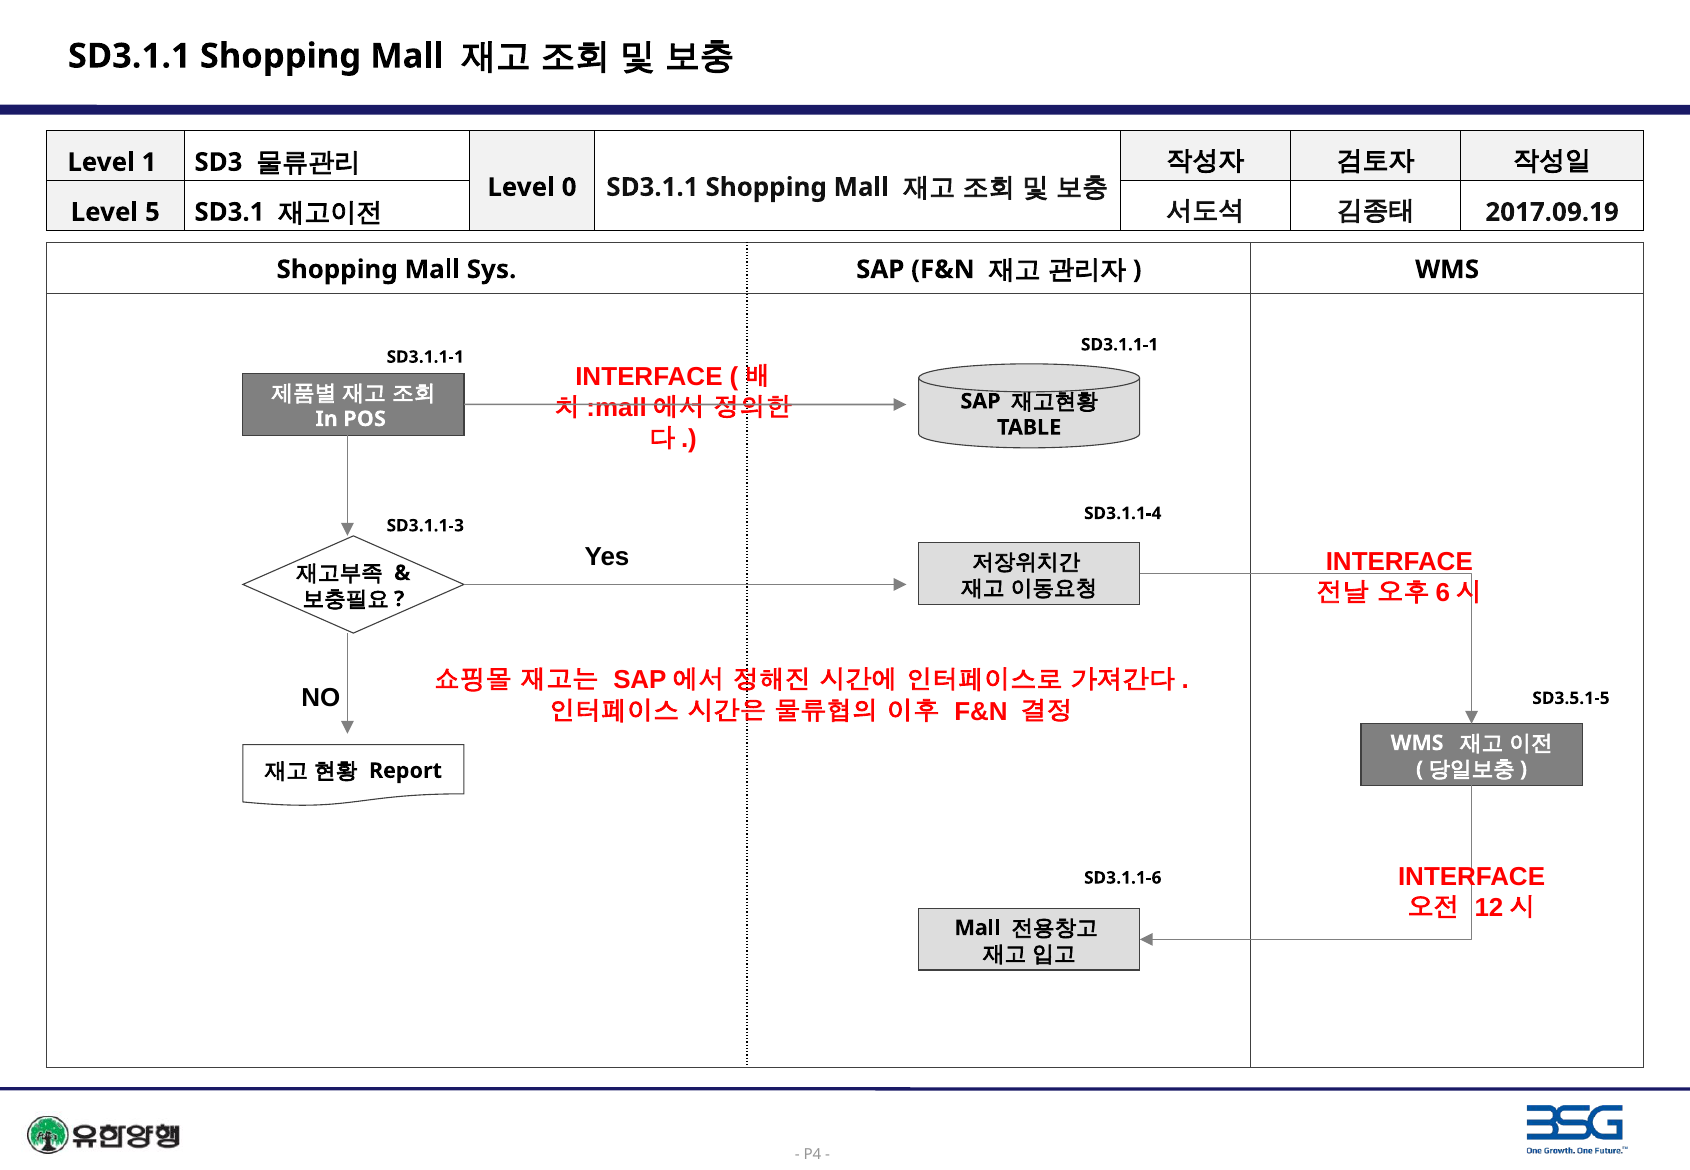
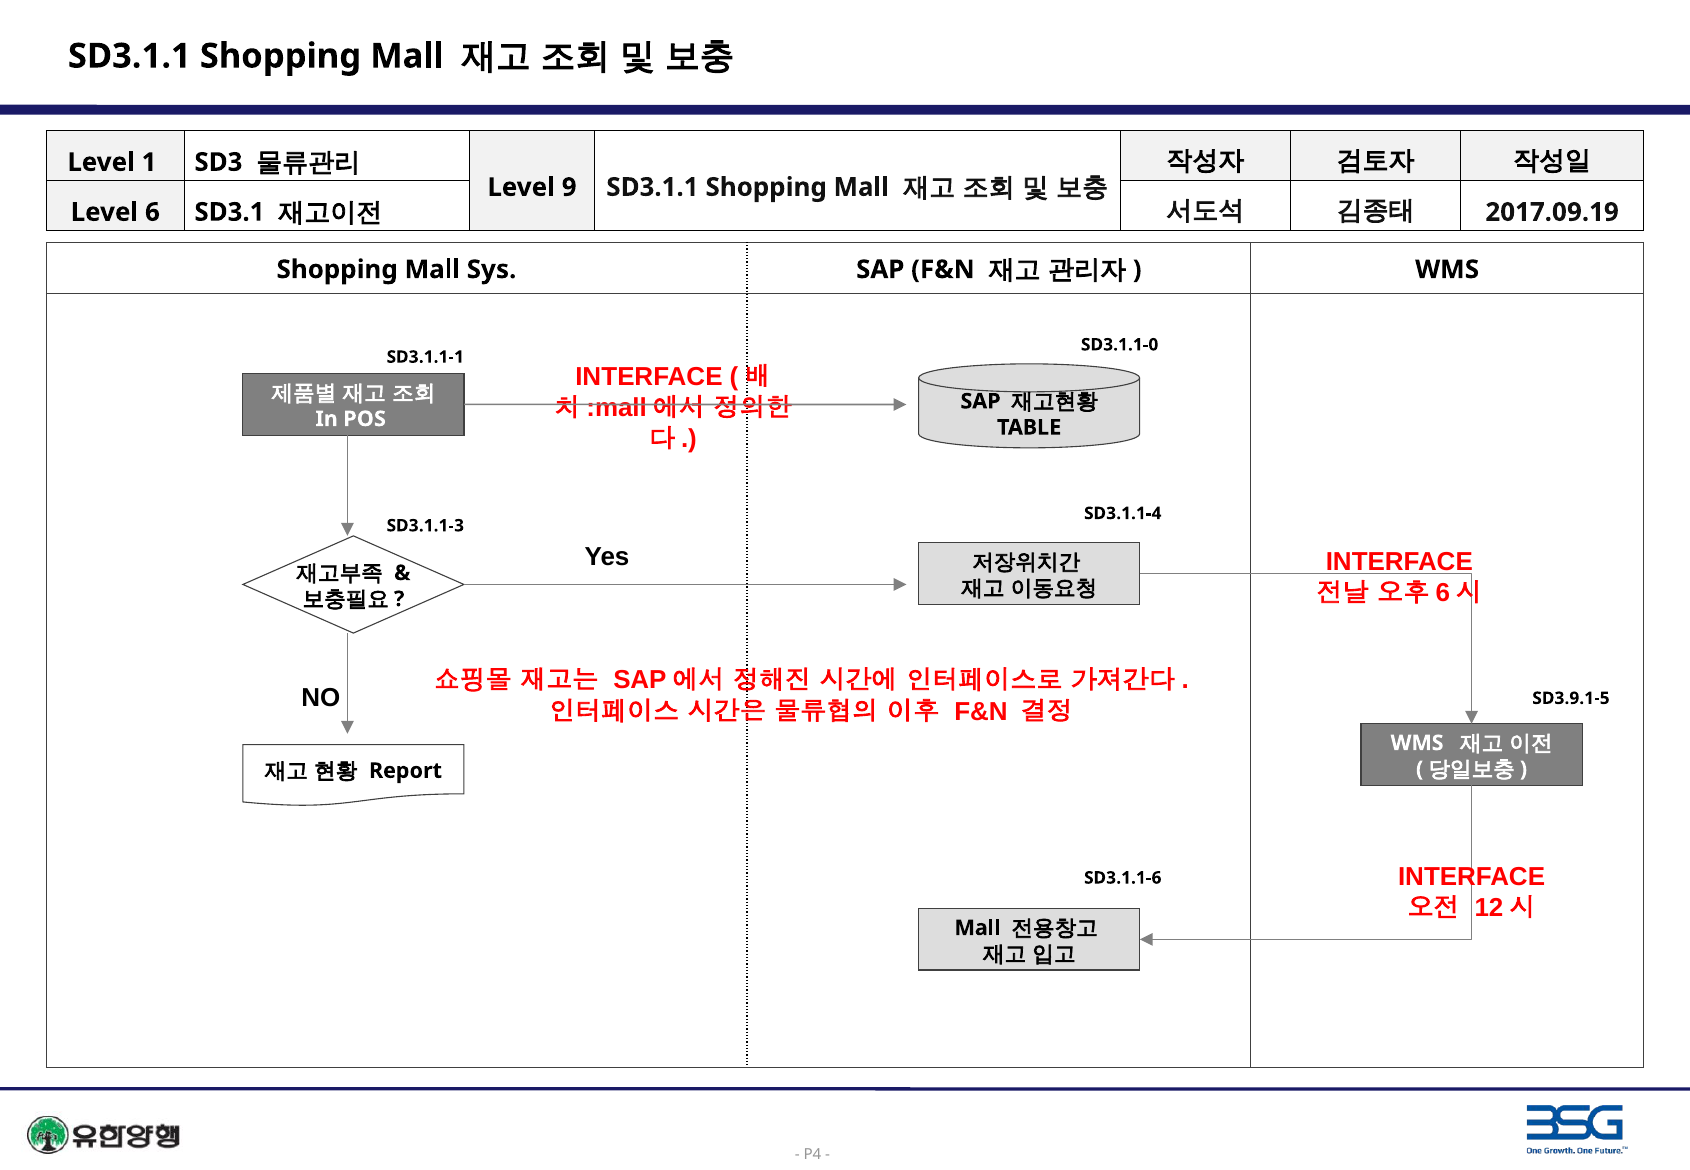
0: 0 -> 9
5: 5 -> 6
SD3.1.1-1 at (1120, 345): SD3.1.1-1 -> SD3.1.1-0
SD3.5.1-5: SD3.5.1-5 -> SD3.9.1-5
